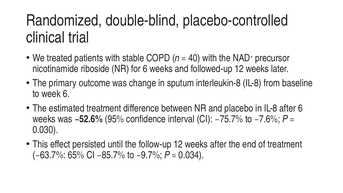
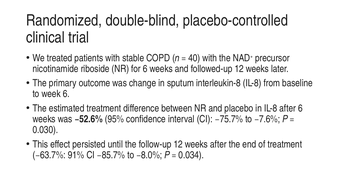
65%: 65% -> 91%
−9.7%: −9.7% -> −8.0%
